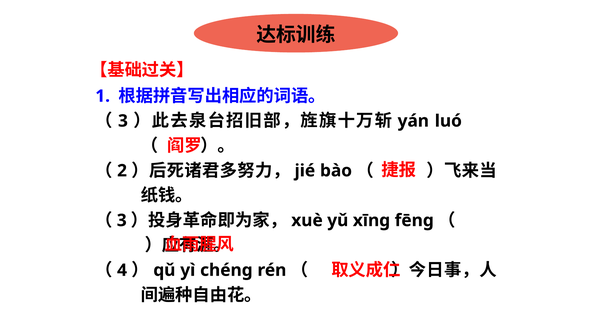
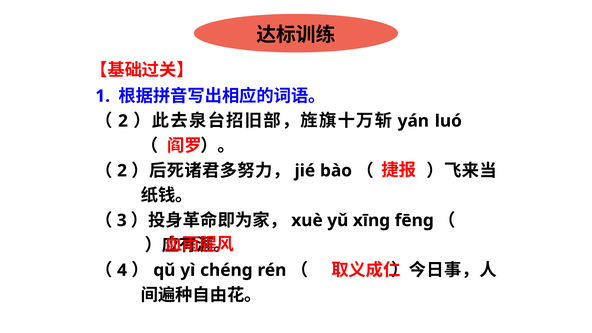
3 at (123, 121): 3 -> 2
